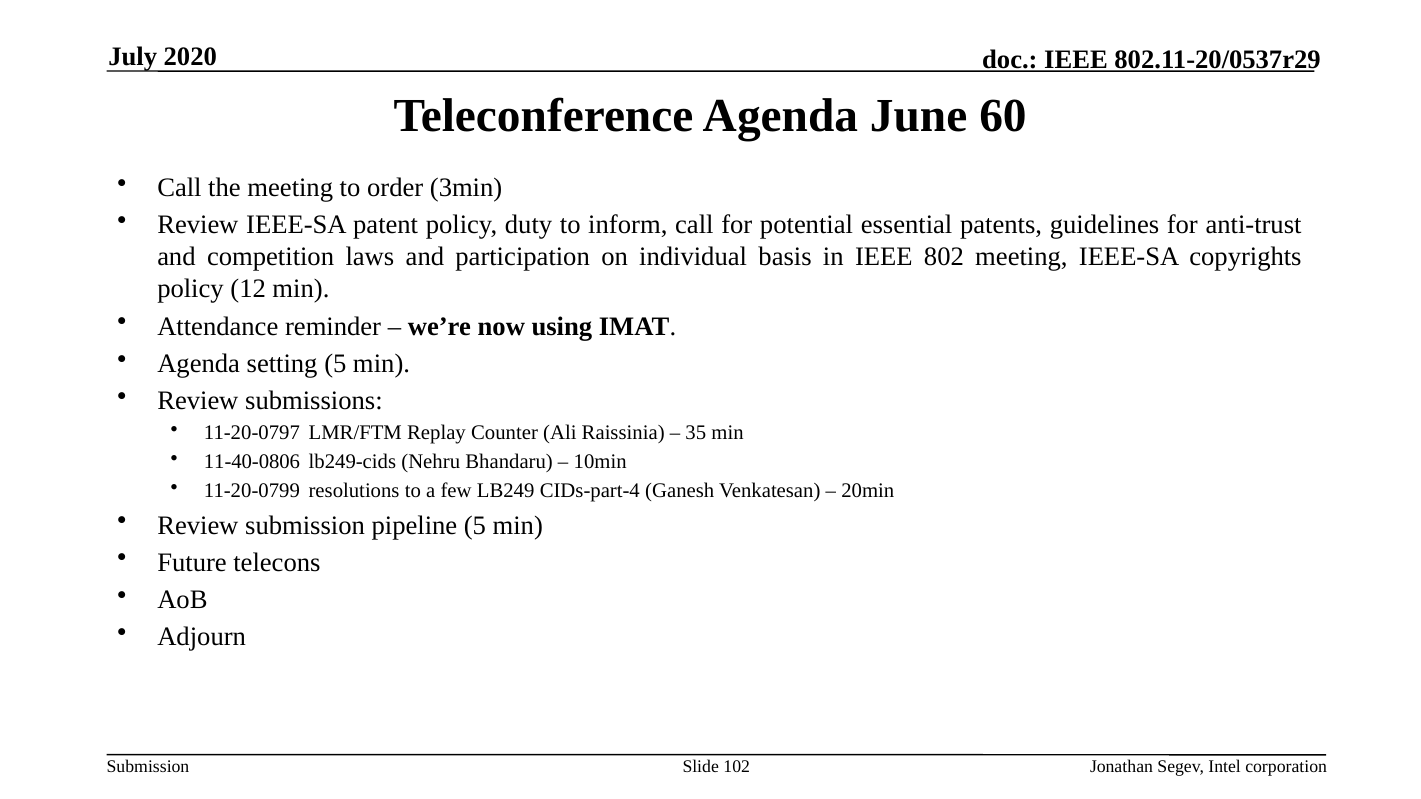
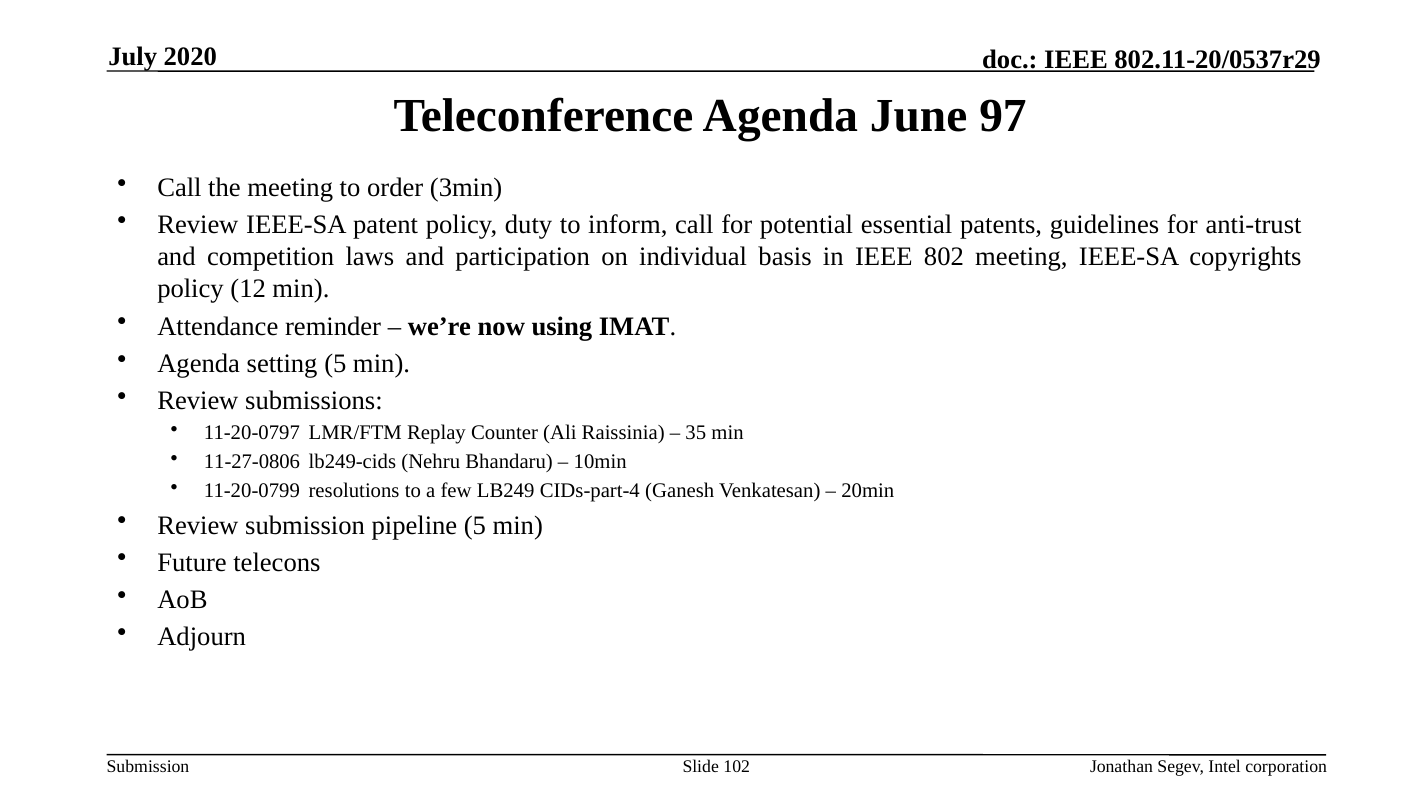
60: 60 -> 97
11-40-0806: 11-40-0806 -> 11-27-0806
